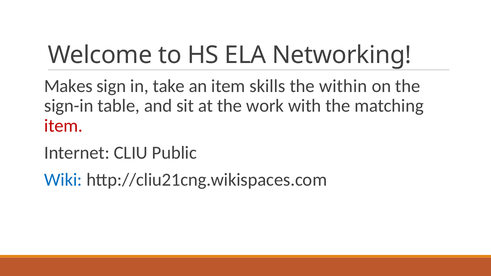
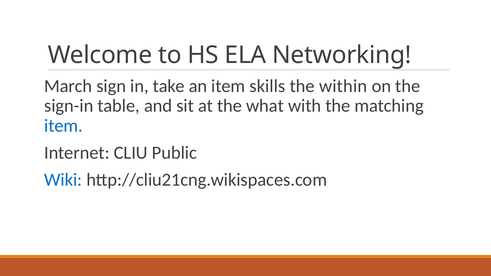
Makes: Makes -> March
work: work -> what
item at (64, 126) colour: red -> blue
